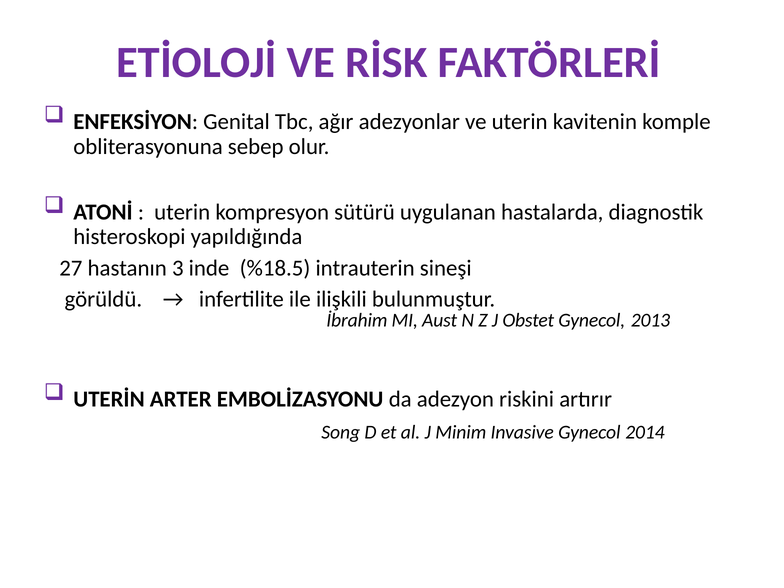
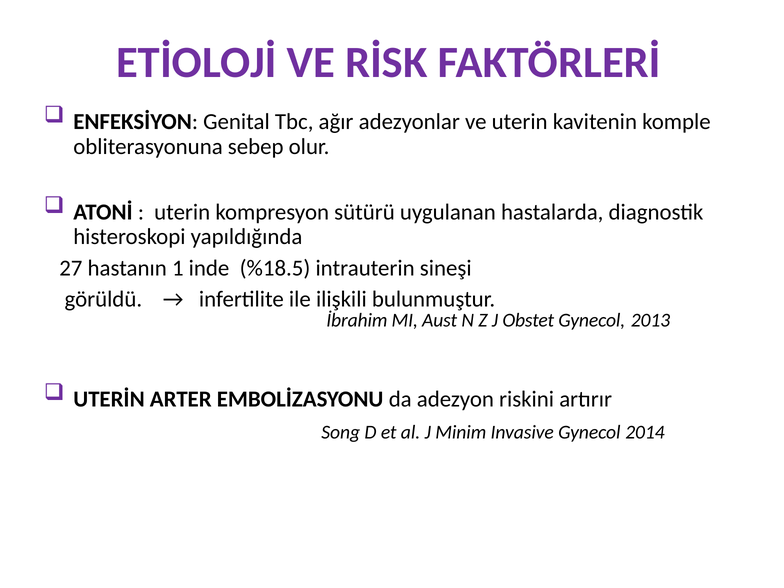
3: 3 -> 1
